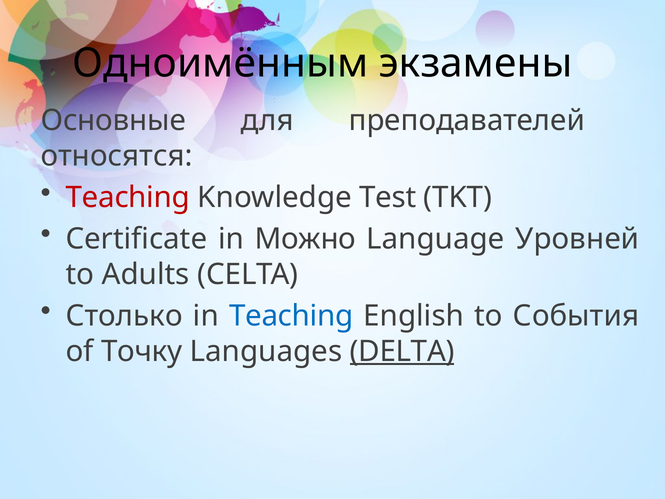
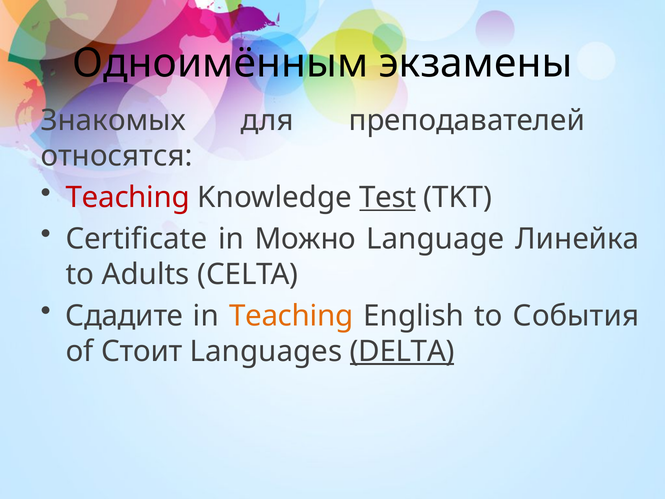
Основные: Основные -> Знакомых
Test underline: none -> present
Уровней: Уровней -> Линейка
Столько: Столько -> Сдадите
Teaching at (291, 316) colour: blue -> orange
Точку: Точку -> Стоит
